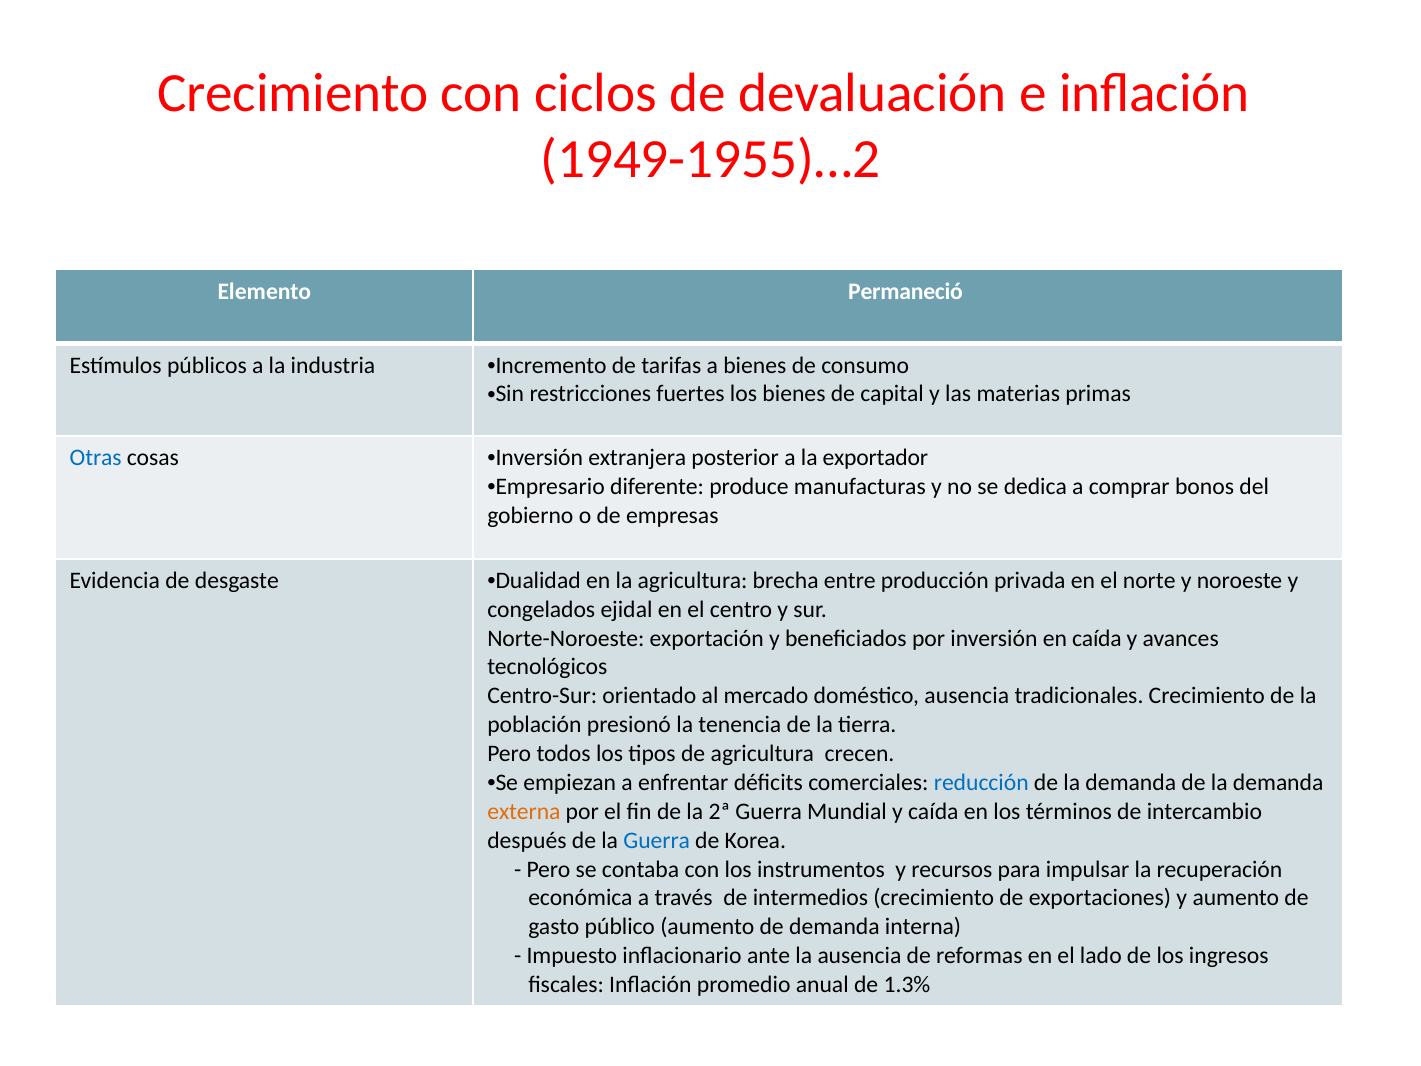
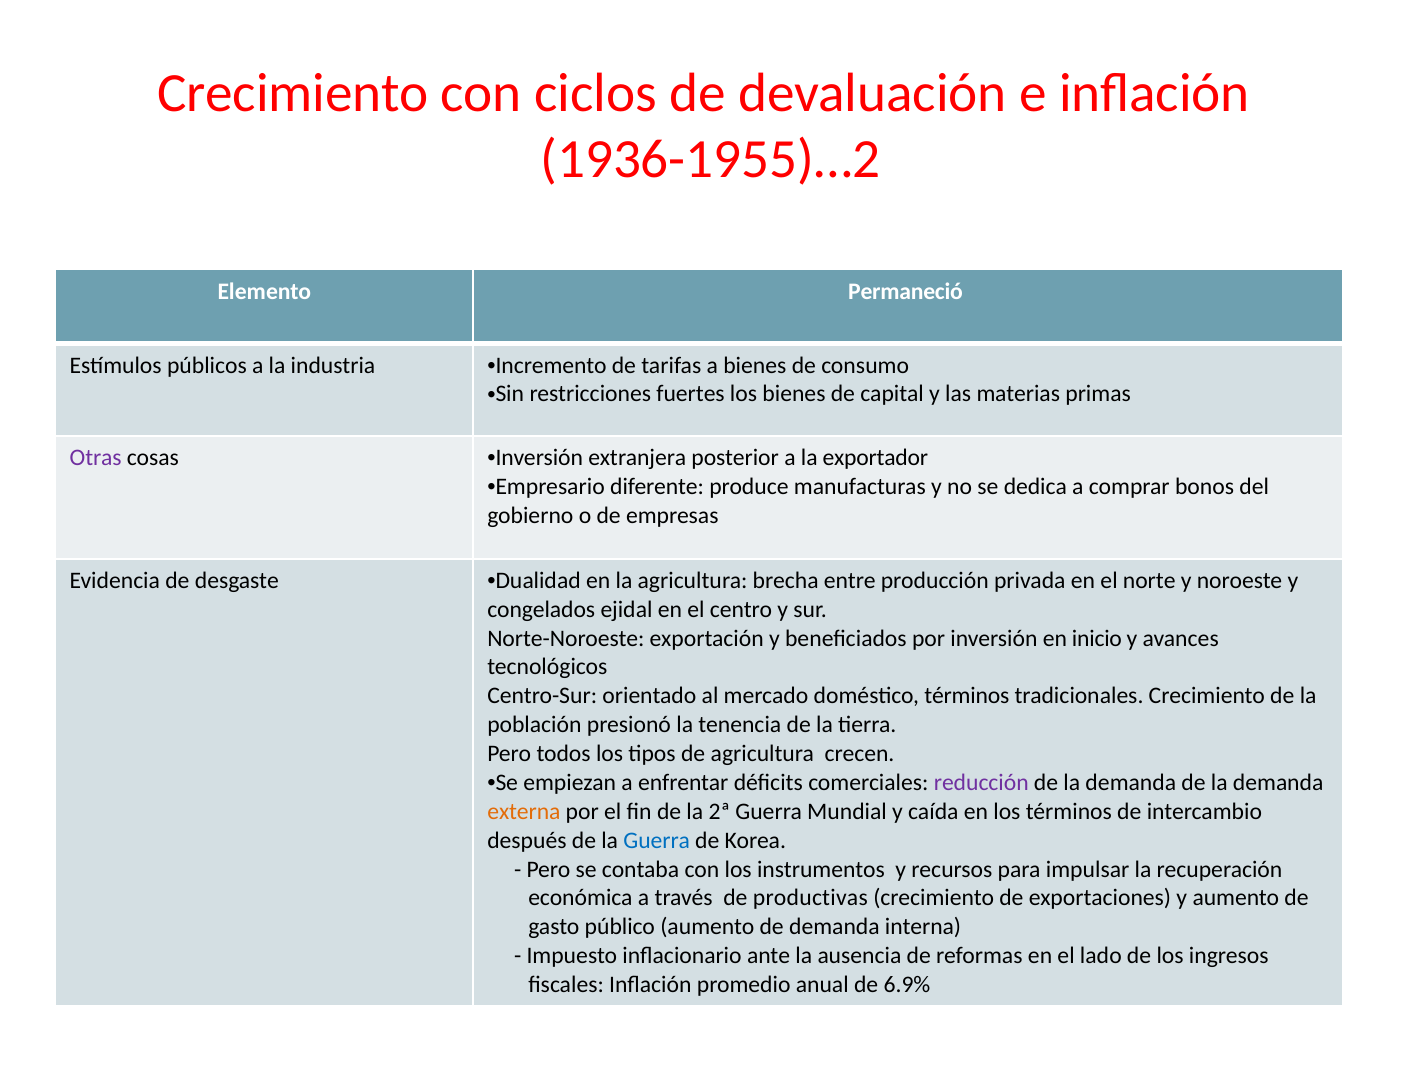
1949-1955)…2: 1949-1955)…2 -> 1936-1955)…2
Otras colour: blue -> purple
en caída: caída -> inicio
doméstico ausencia: ausencia -> términos
reducción colour: blue -> purple
intermedios: intermedios -> productivas
1.3%: 1.3% -> 6.9%
